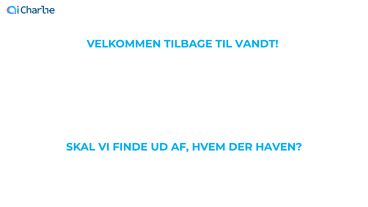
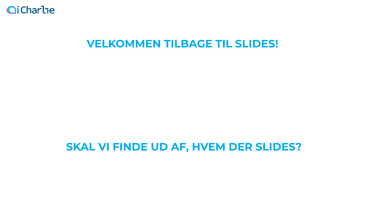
TIL VANDT: VANDT -> SLIDES
DER HAVEN: HAVEN -> SLIDES
